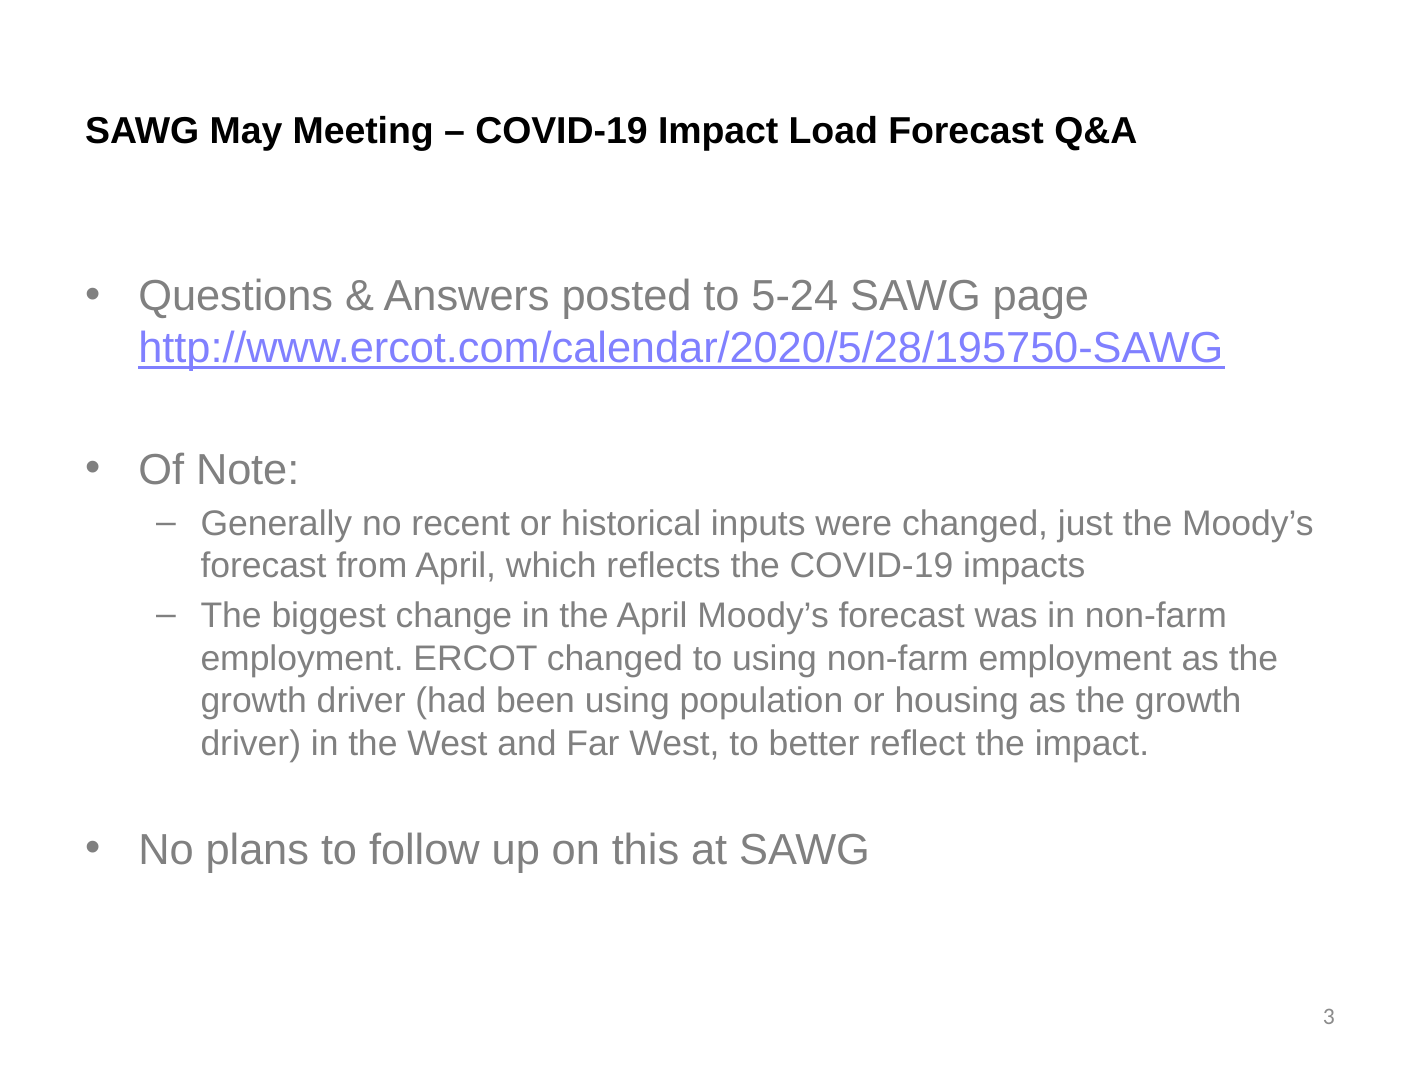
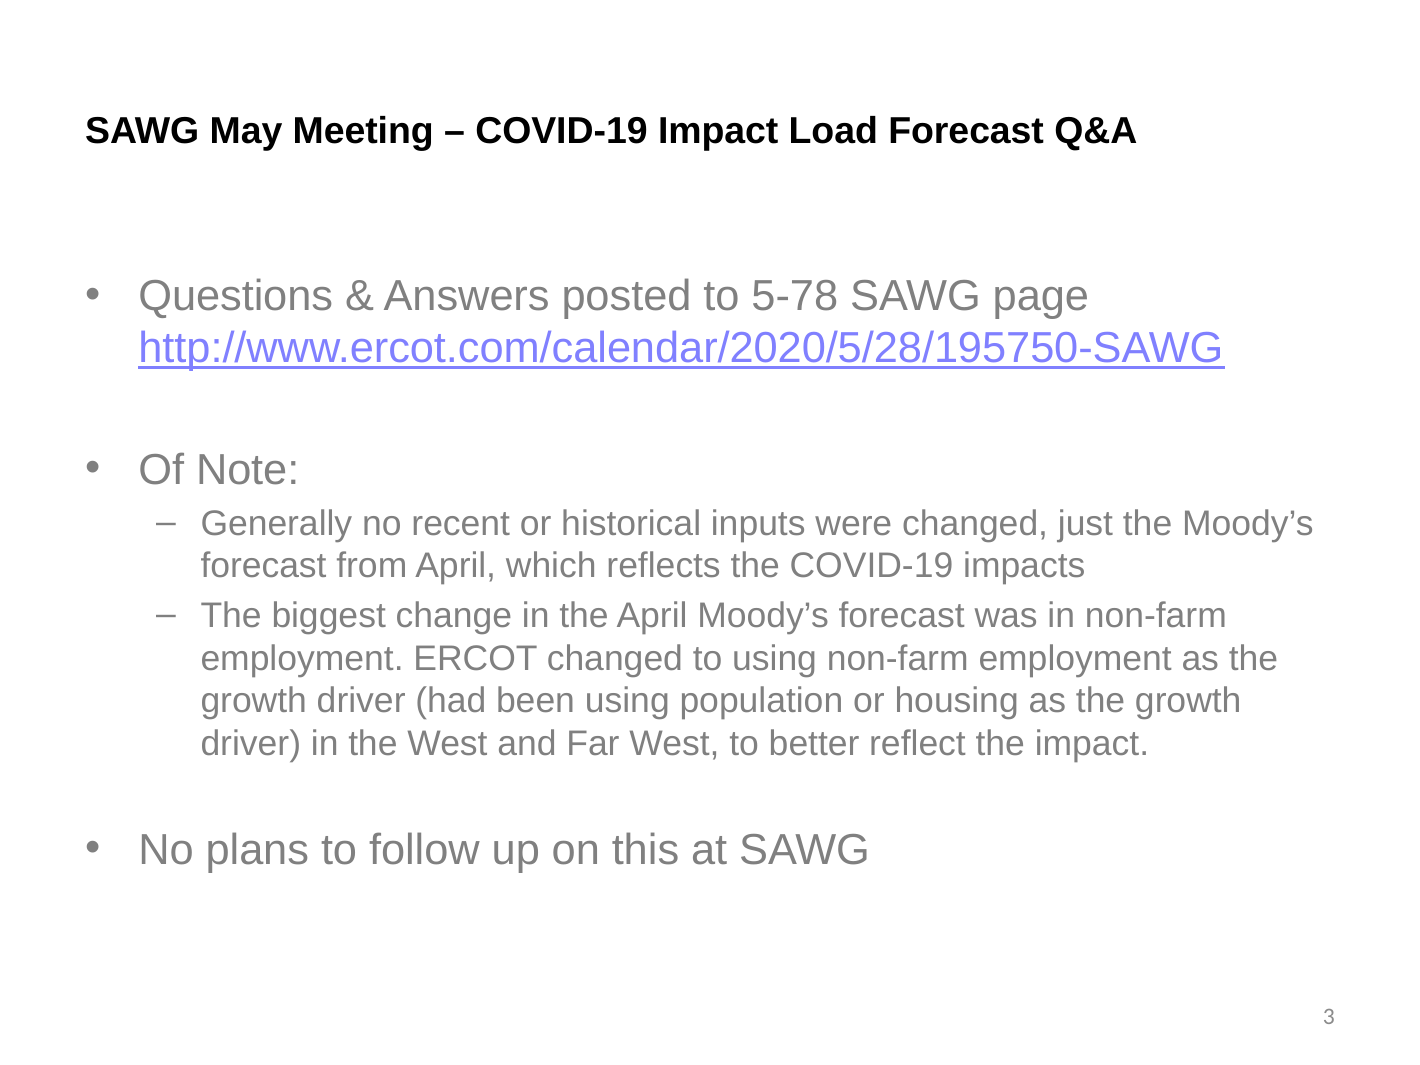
5-24: 5-24 -> 5-78
